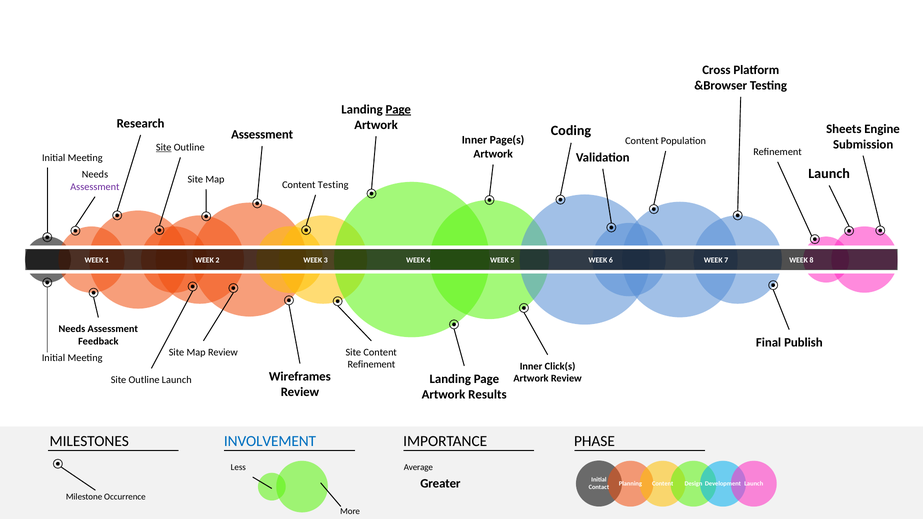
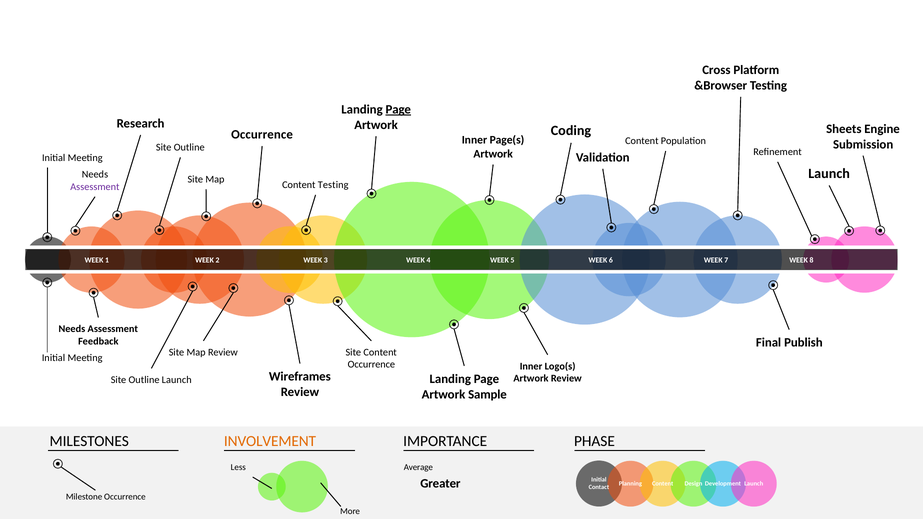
Assessment at (262, 135): Assessment -> Occurrence
Site at (164, 147) underline: present -> none
Refinement at (371, 365): Refinement -> Occurrence
Click(s: Click(s -> Logo(s
Results: Results -> Sample
INVOLVEMENT colour: blue -> orange
